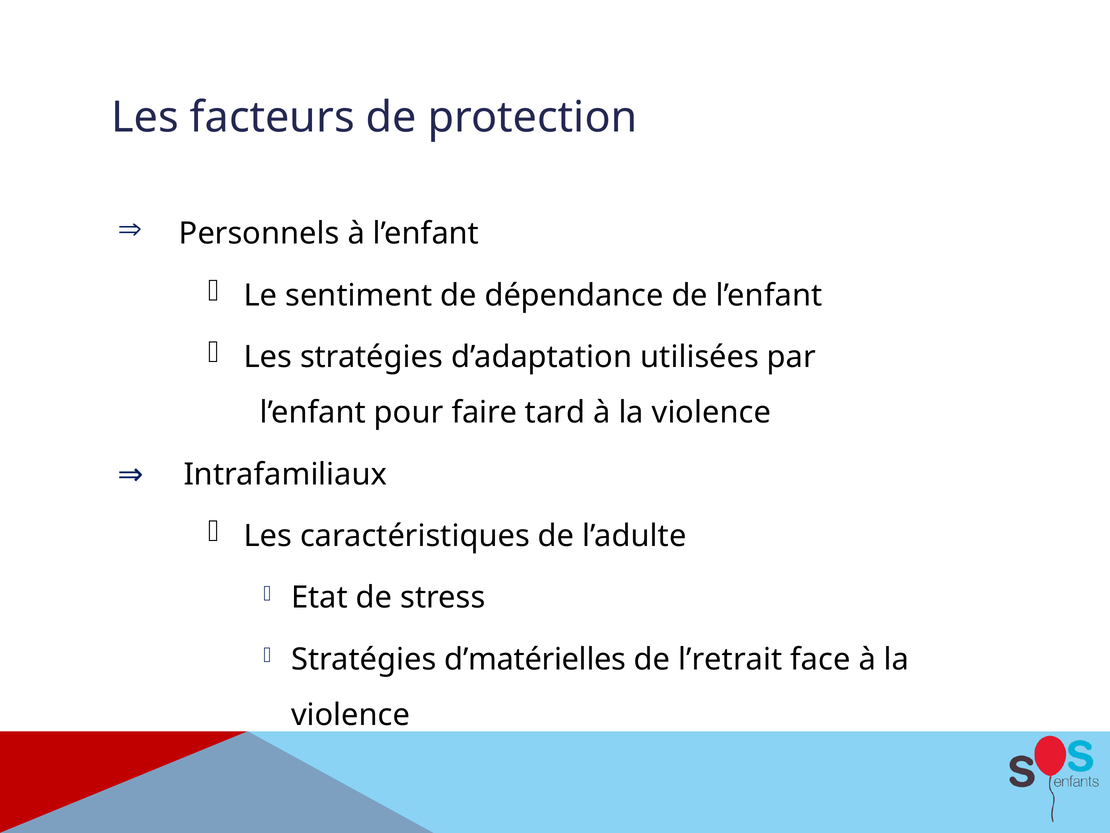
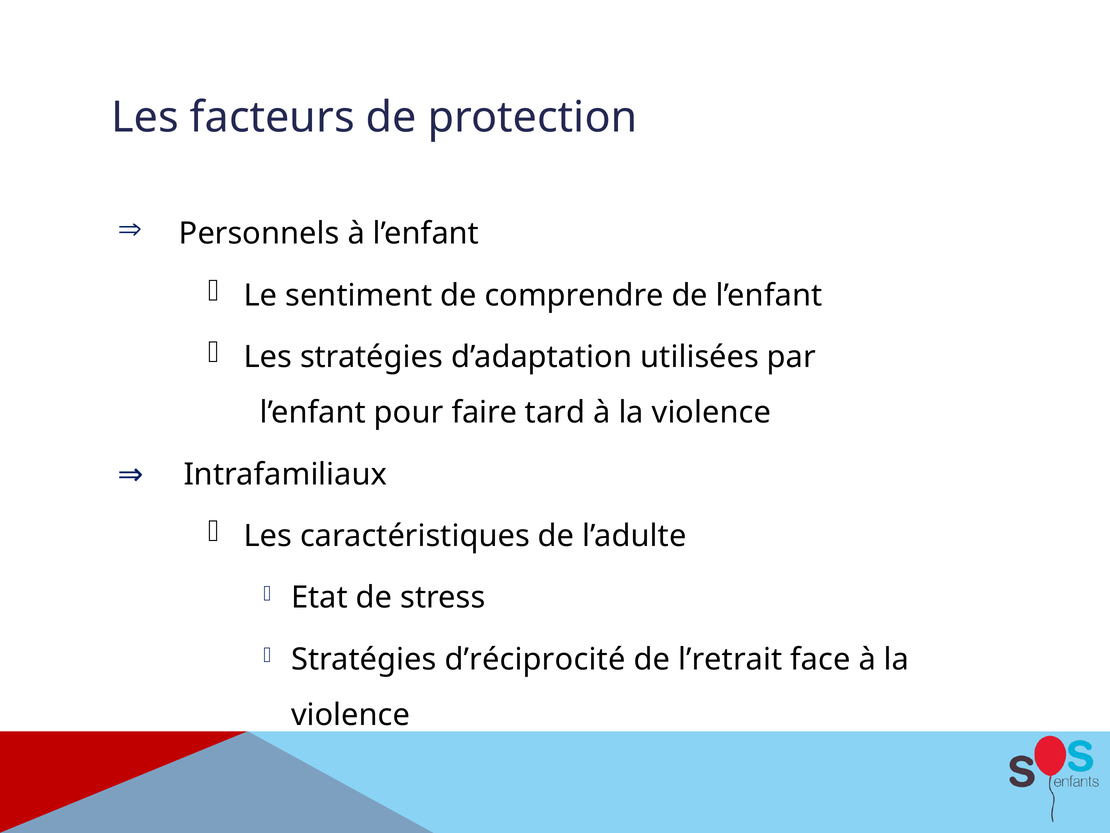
dépendance: dépendance -> comprendre
d’matérielles: d’matérielles -> d’réciprocité
